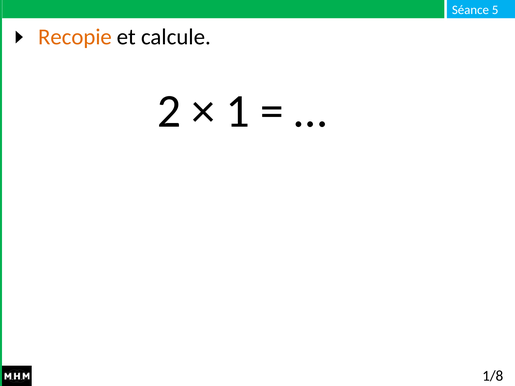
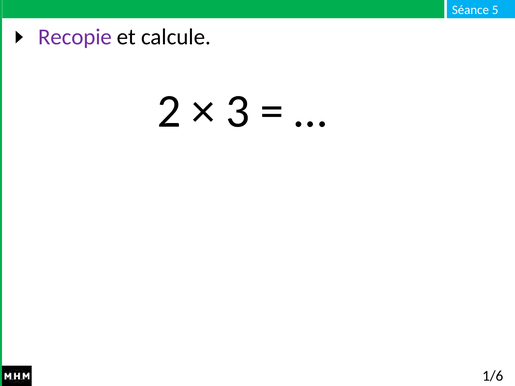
Recopie colour: orange -> purple
1: 1 -> 3
1/8: 1/8 -> 1/6
